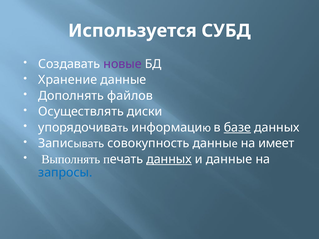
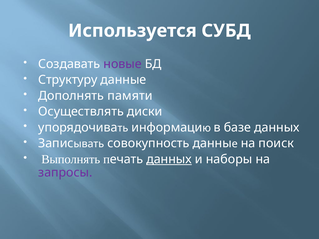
Хранение: Хранение -> Структуру
файлов: файлов -> памяти
базе underline: present -> none
имеет: имеет -> поиск
и данные: данные -> наборы
запросы colour: blue -> purple
